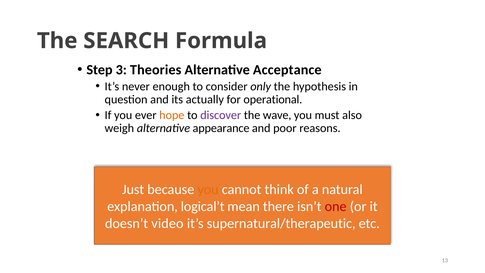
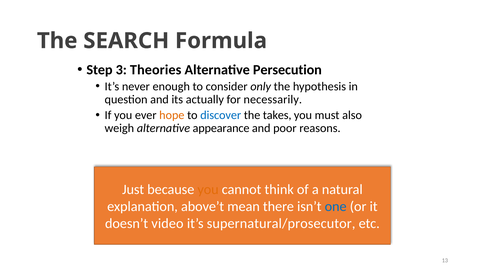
Acceptance: Acceptance -> Persecution
operational: operational -> necessarily
discover colour: purple -> blue
wave: wave -> takes
logical’t: logical’t -> above’t
one colour: red -> blue
supernatural/therapeutic: supernatural/therapeutic -> supernatural/prosecutor
